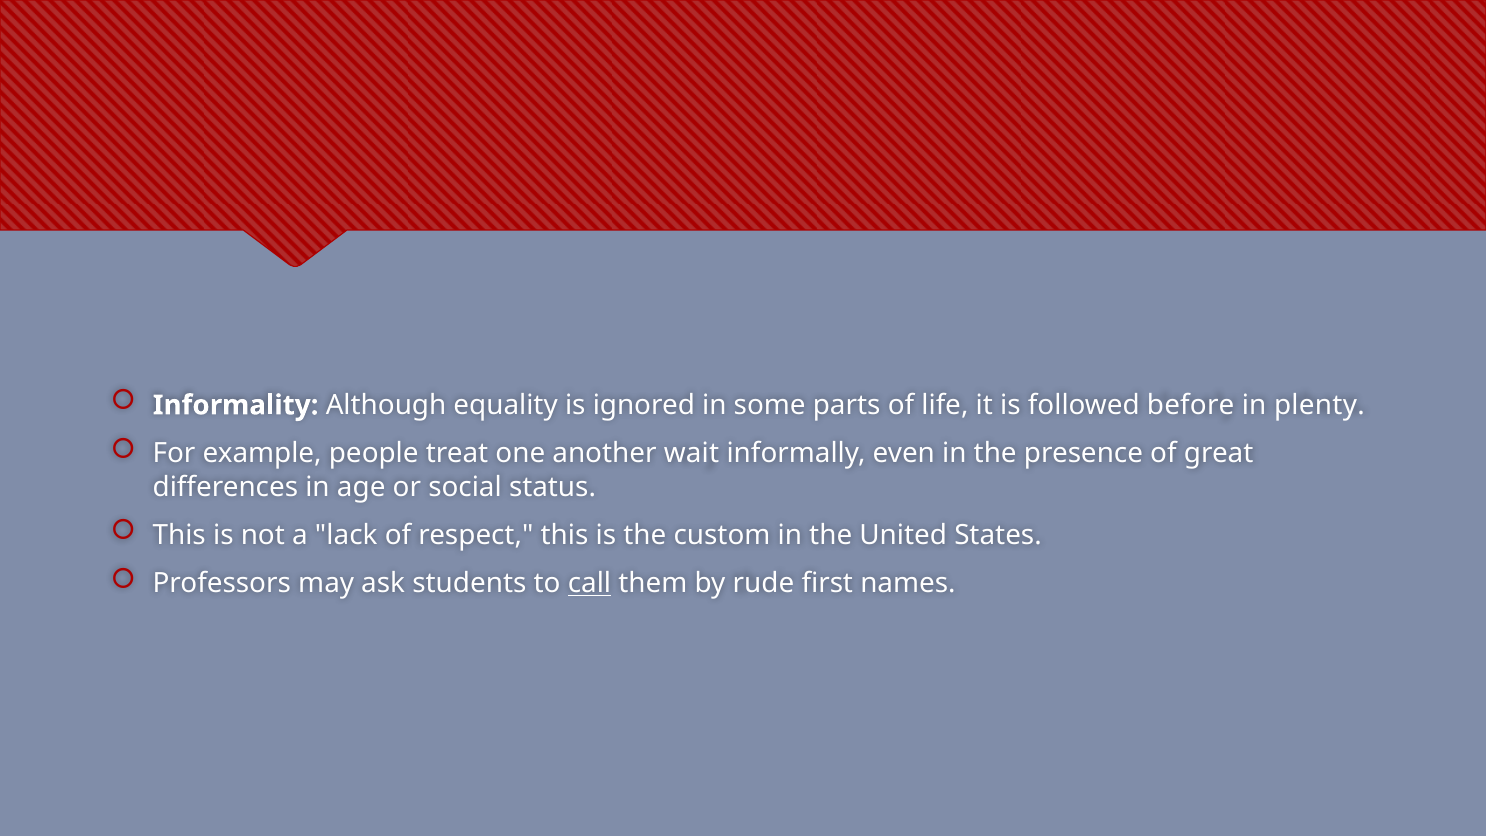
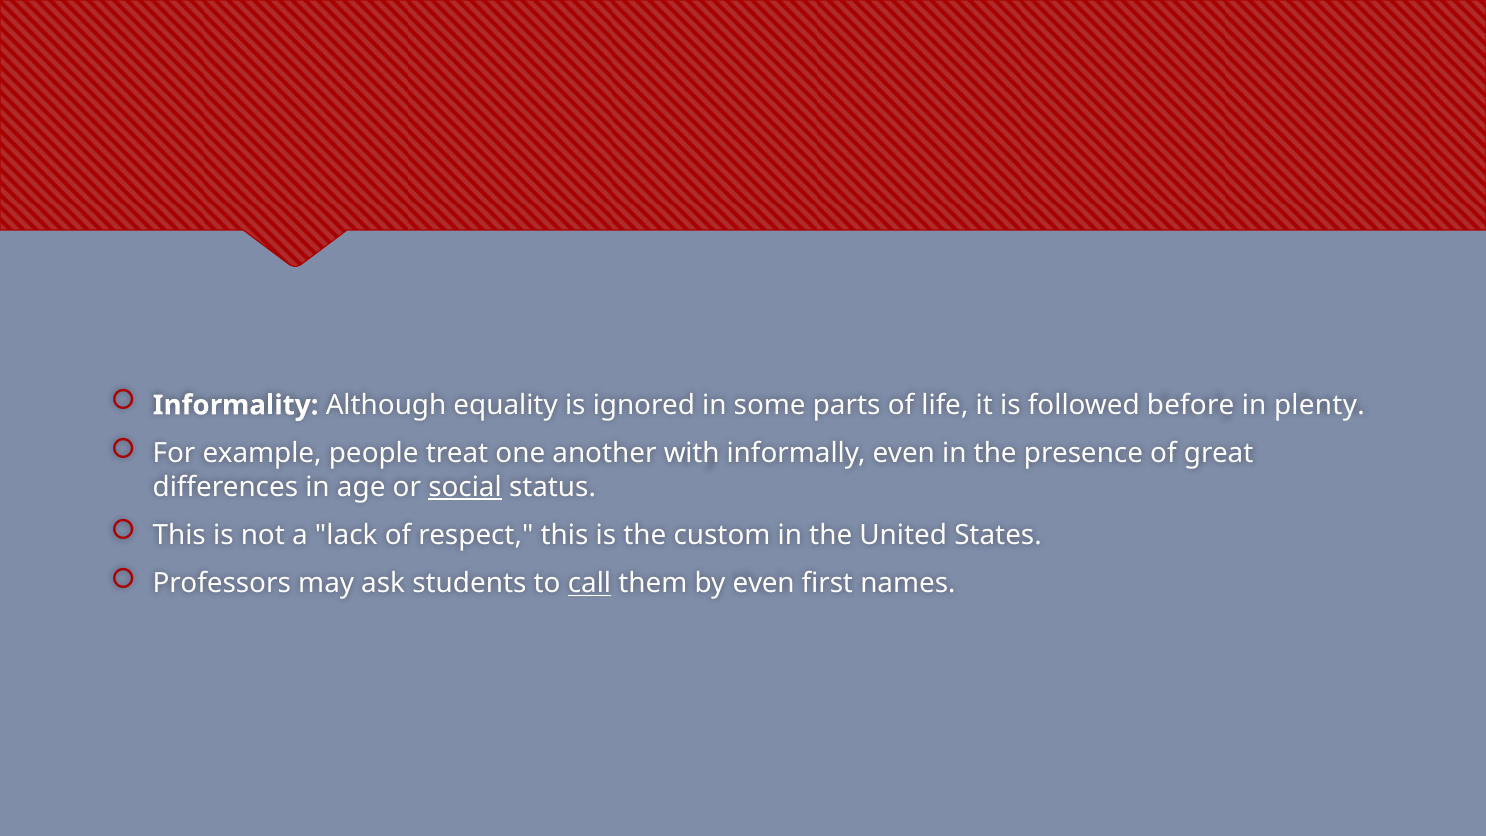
wait: wait -> with
social underline: none -> present
by rude: rude -> even
